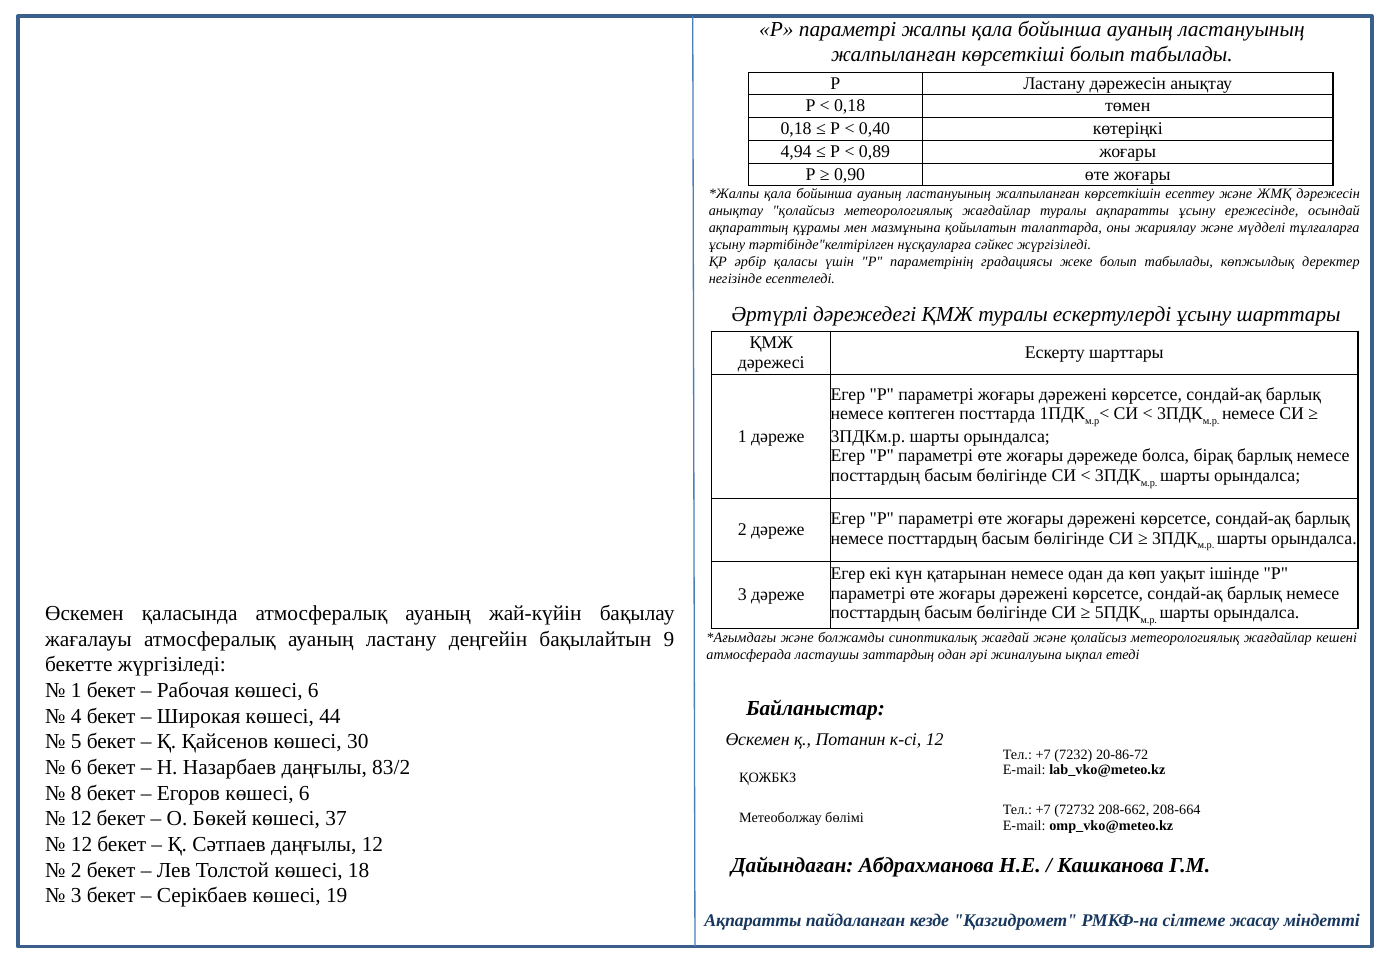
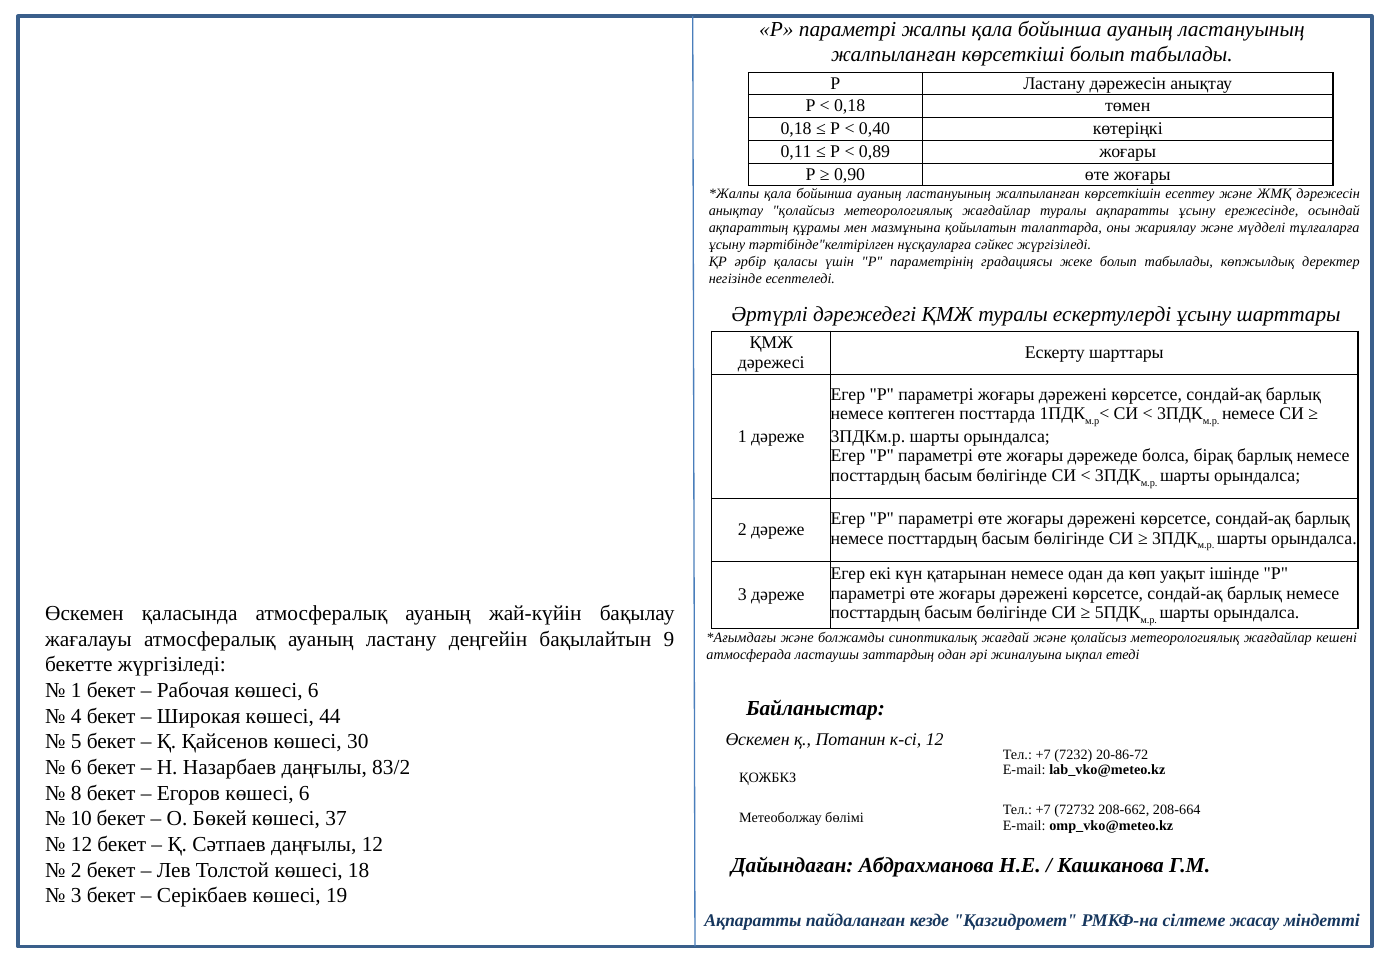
4,94: 4,94 -> 0,11
12 at (81, 818): 12 -> 10
